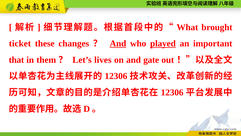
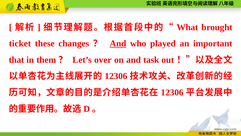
played underline: present -> none
lives: lives -> over
gate: gate -> task
